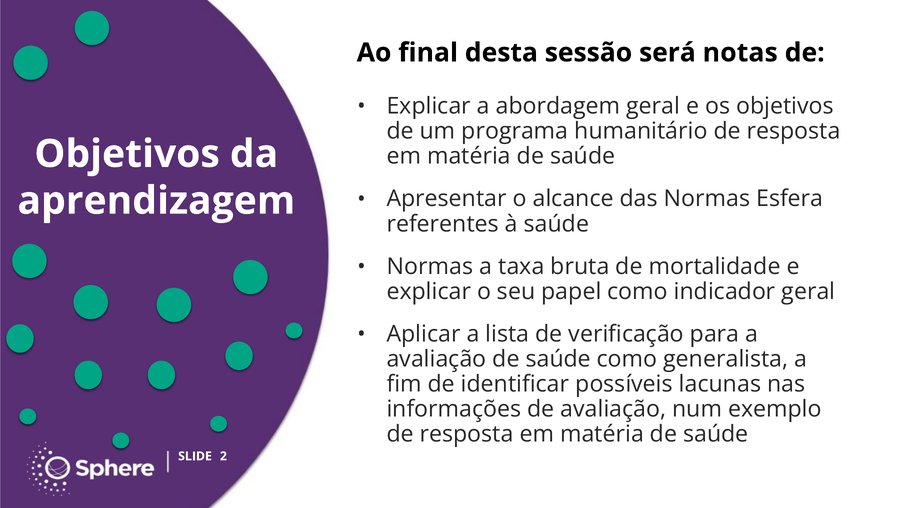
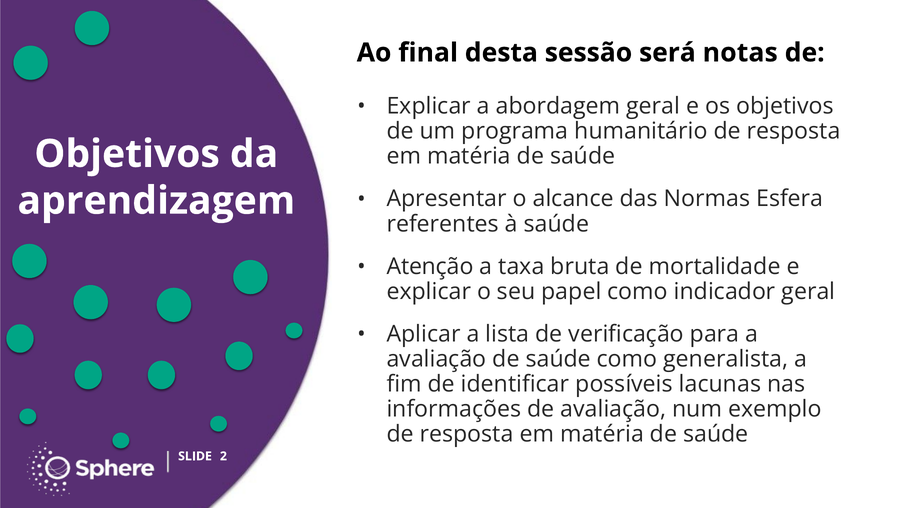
Normas at (430, 267): Normas -> Atenção
